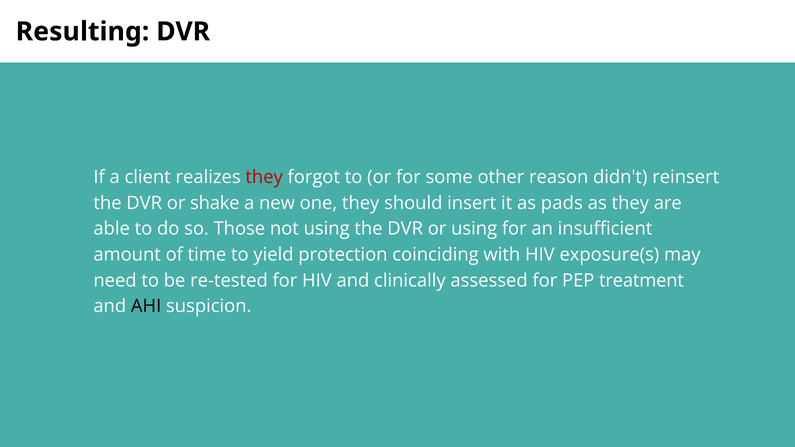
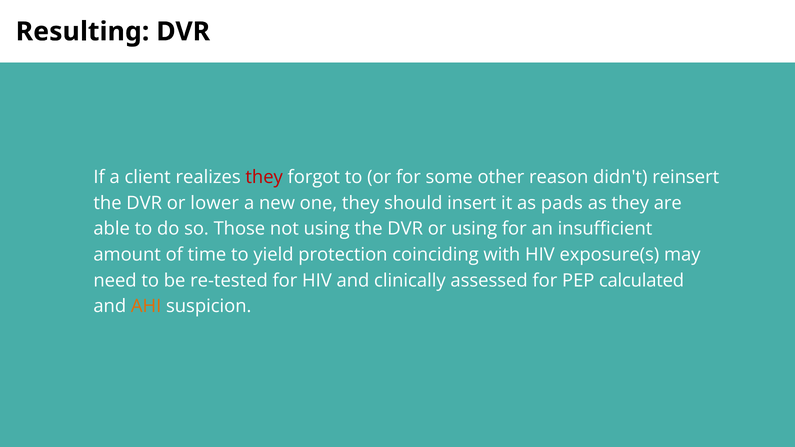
shake: shake -> lower
treatment: treatment -> calculated
AHI colour: black -> orange
